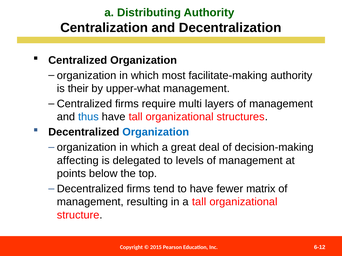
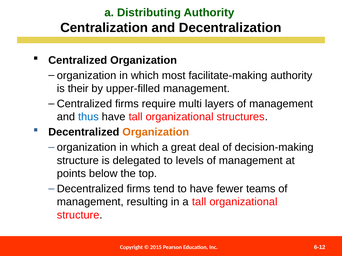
upper-what: upper-what -> upper-filled
Organization at (156, 132) colour: blue -> orange
affecting at (78, 161): affecting -> structure
matrix: matrix -> teams
